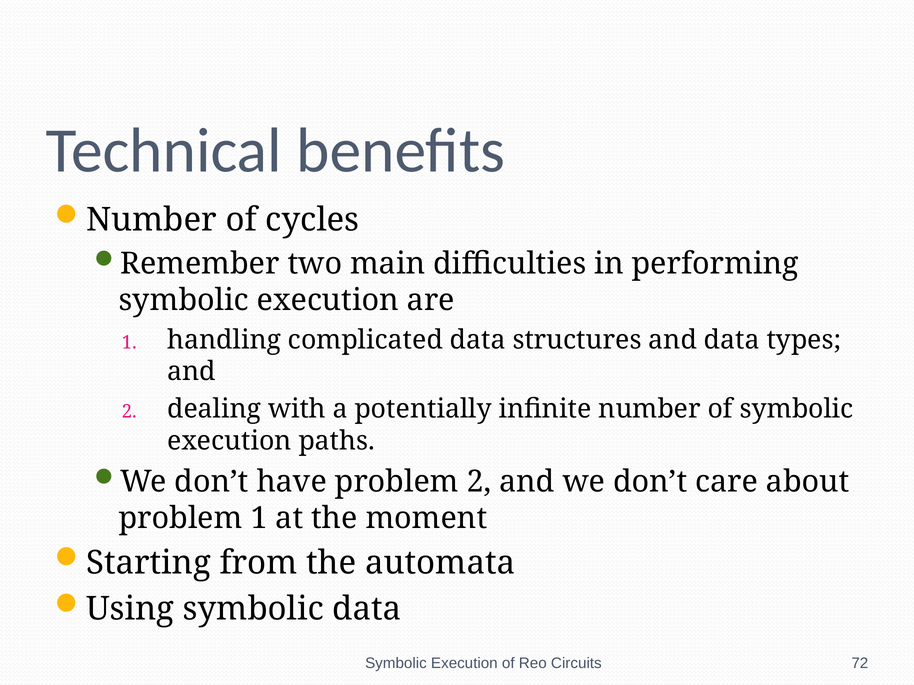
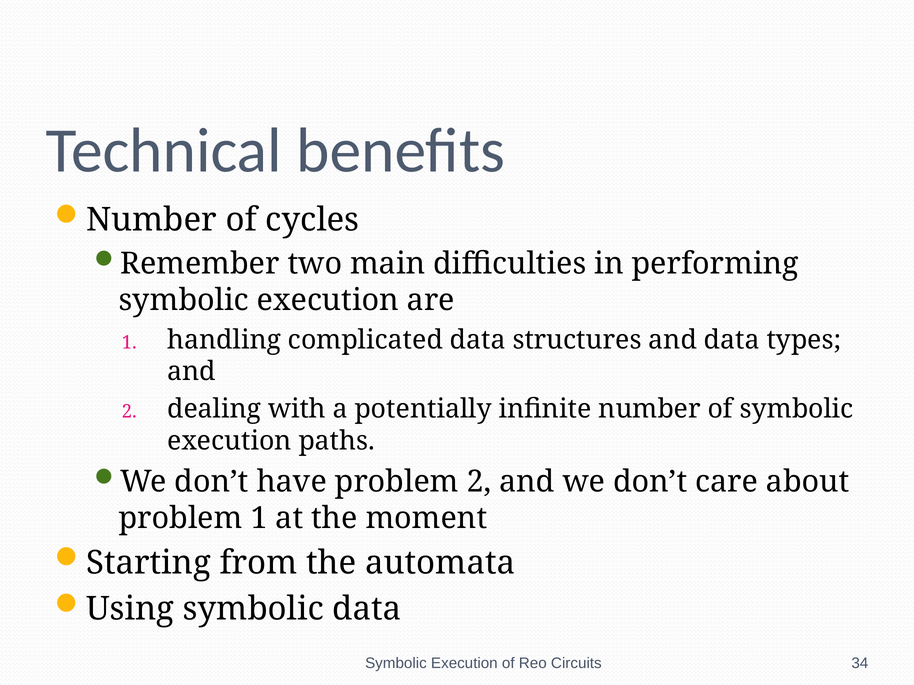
72: 72 -> 34
